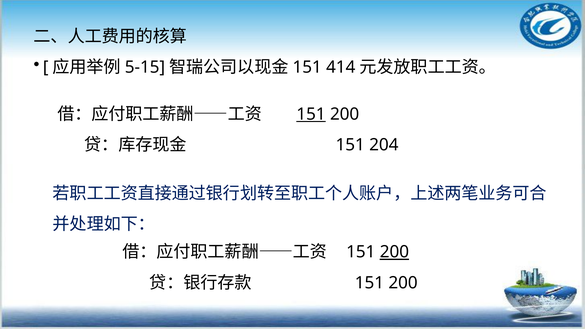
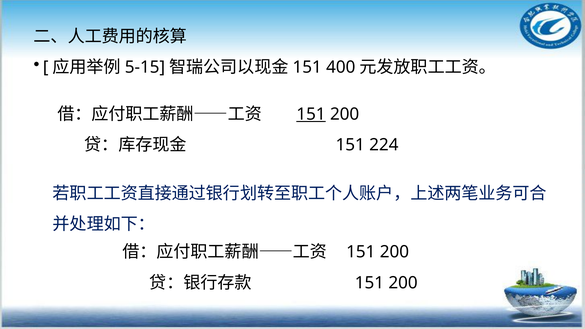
414: 414 -> 400
204: 204 -> 224
200 at (394, 252) underline: present -> none
